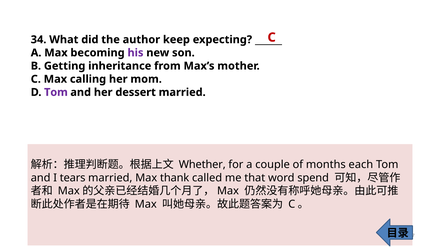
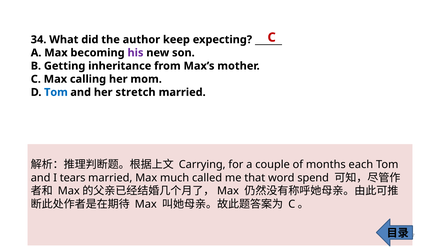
Tom at (56, 92) colour: purple -> blue
dessert: dessert -> stretch
Whether: Whether -> Carrying
thank: thank -> much
